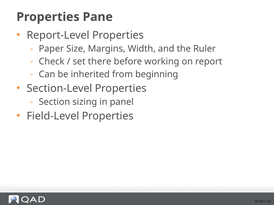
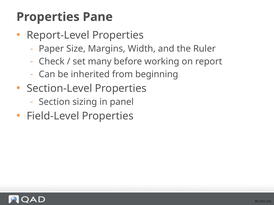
there: there -> many
